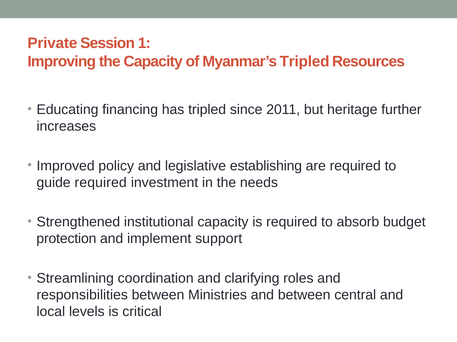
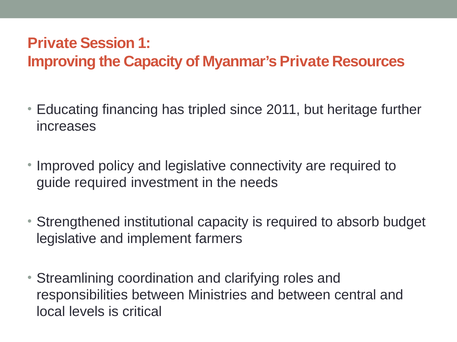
Myanmar’s Tripled: Tripled -> Private
establishing: establishing -> connectivity
protection at (66, 239): protection -> legislative
support: support -> farmers
